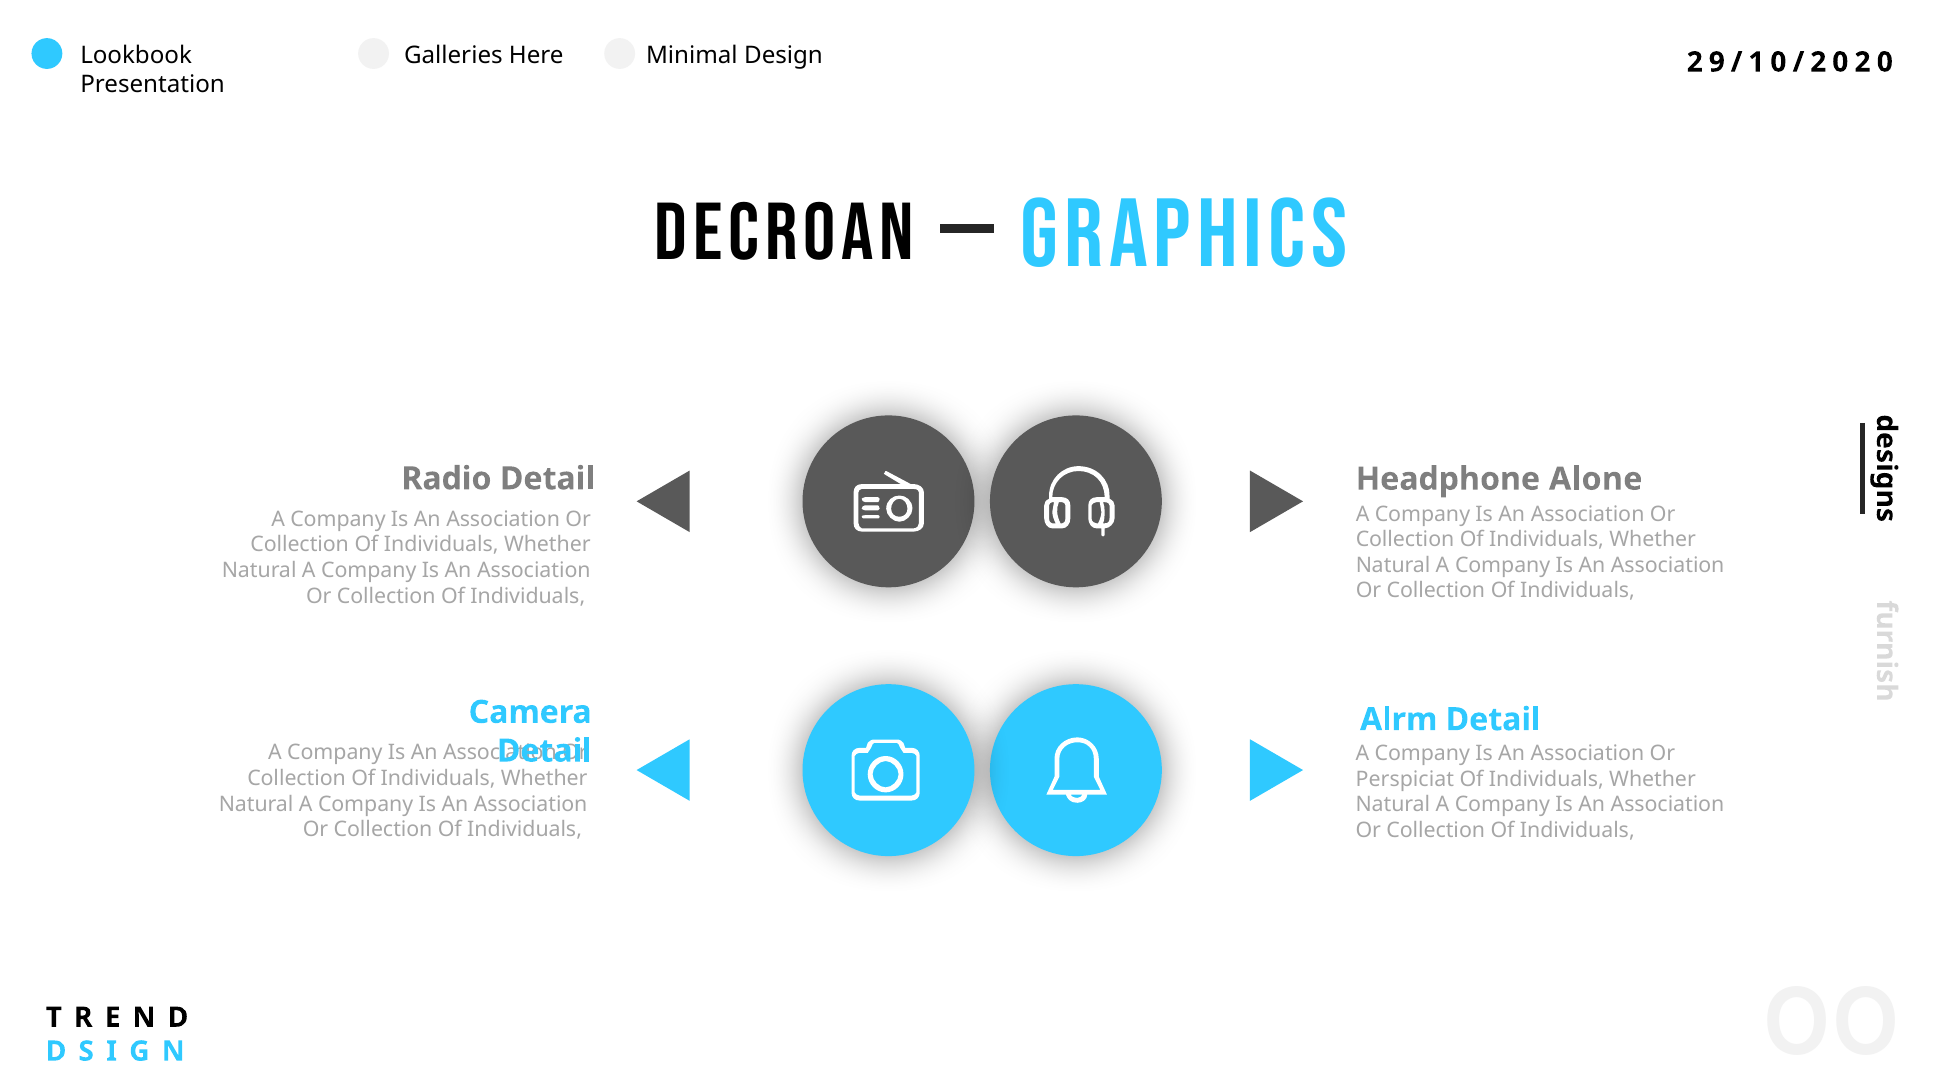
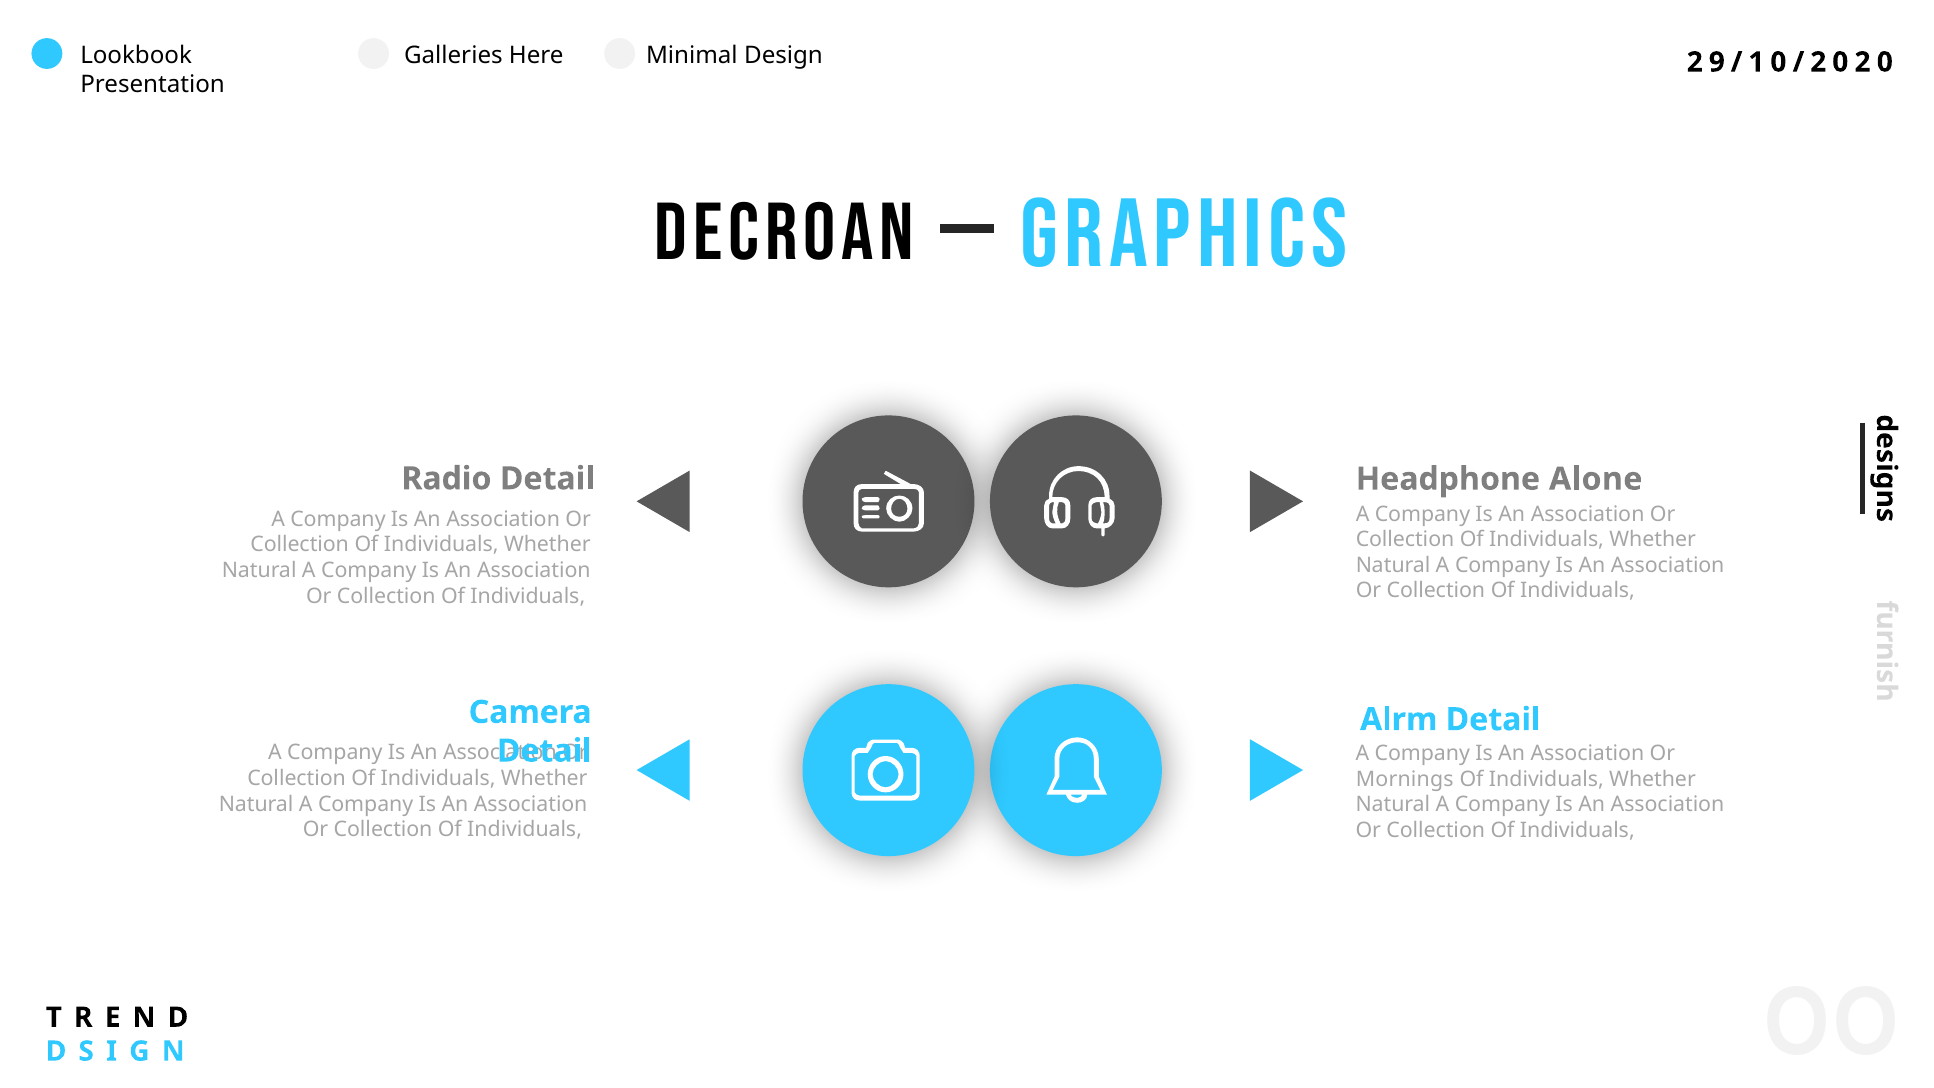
Perspiciat: Perspiciat -> Mornings
